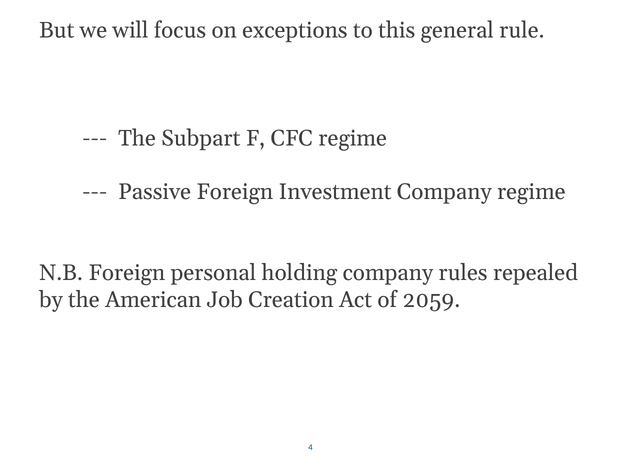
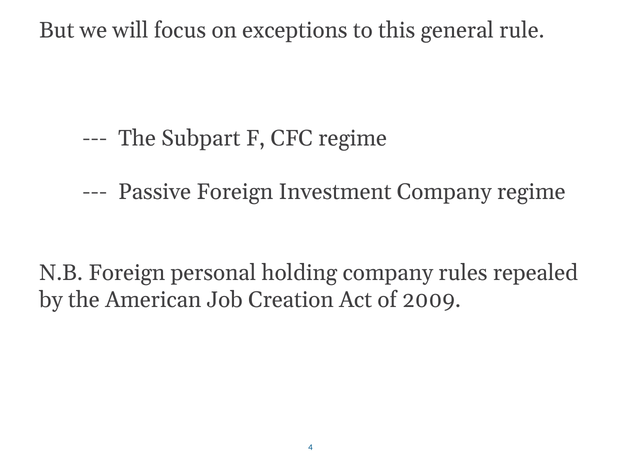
2059: 2059 -> 2009
